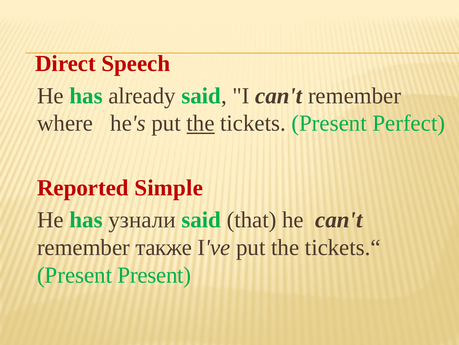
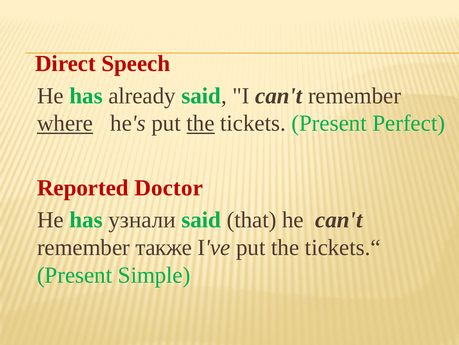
where underline: none -> present
Simple: Simple -> Doctor
Present Present: Present -> Simple
